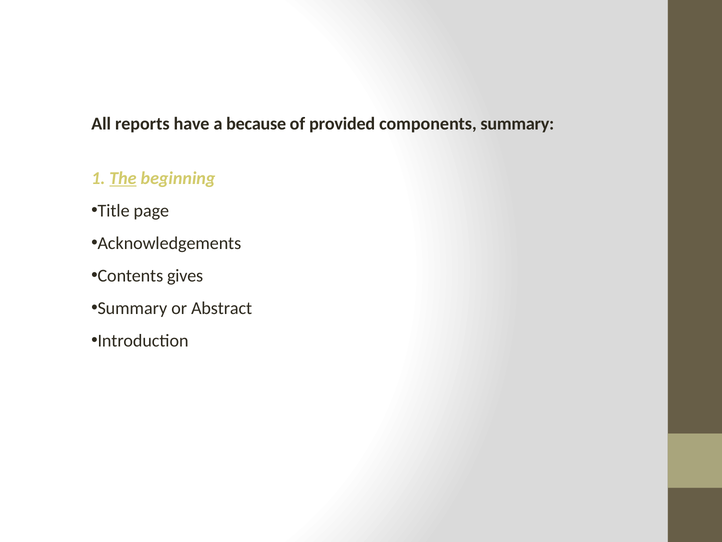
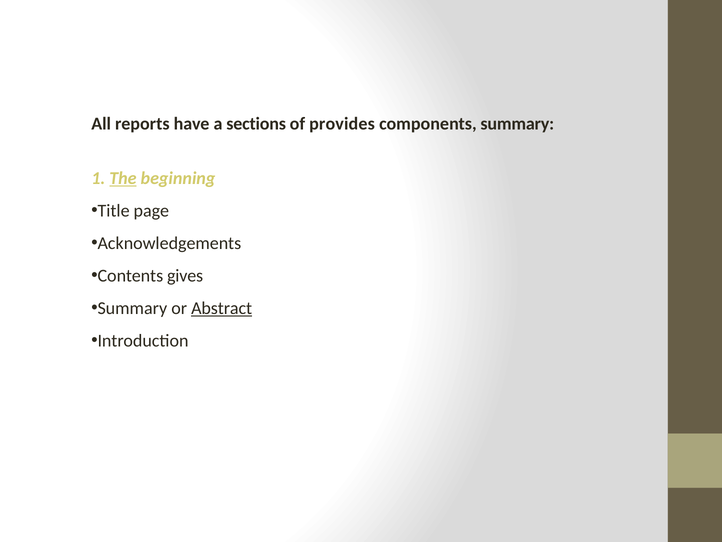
because: because -> sections
provided: provided -> provides
Abstract underline: none -> present
